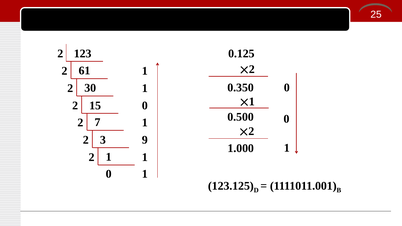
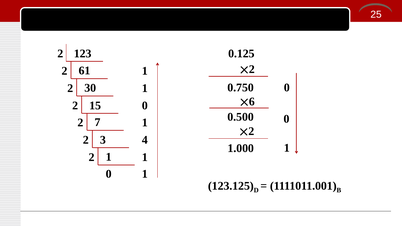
0.350: 0.350 -> 0.750
1 at (252, 102): 1 -> 6
9: 9 -> 4
